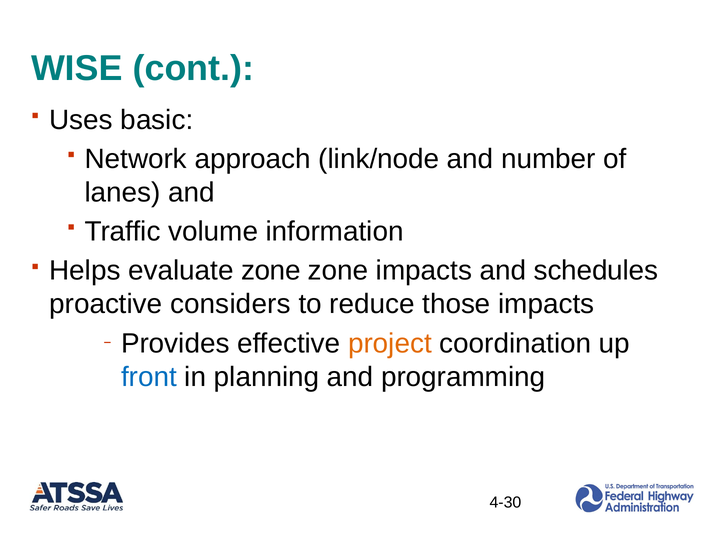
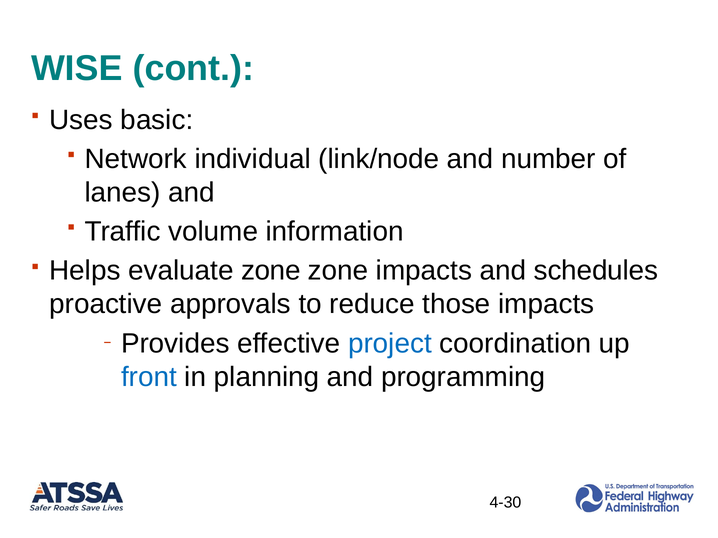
approach: approach -> individual
considers: considers -> approvals
project colour: orange -> blue
